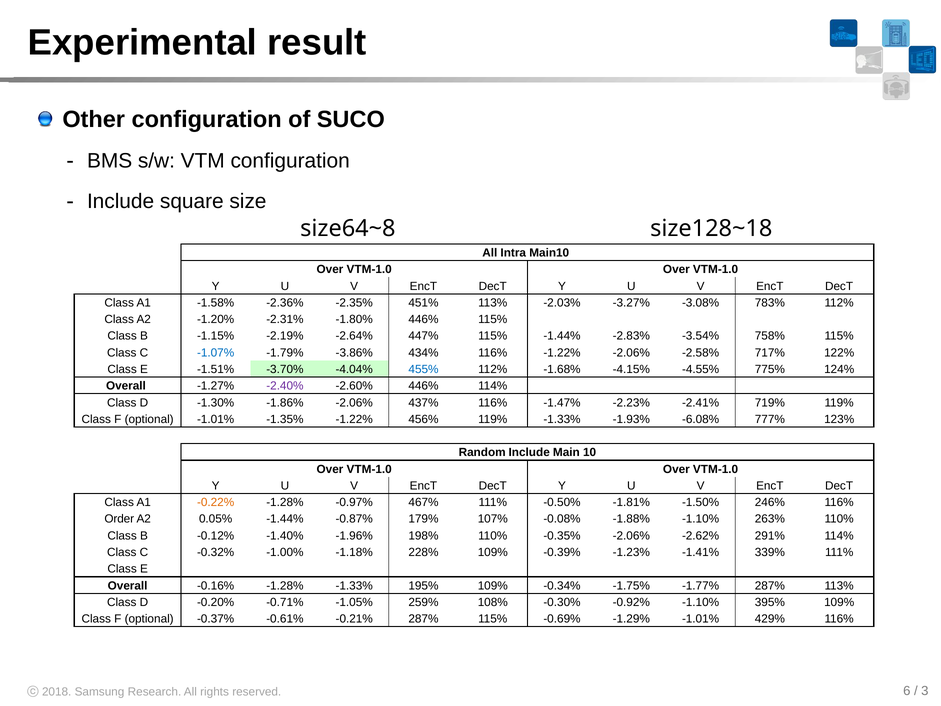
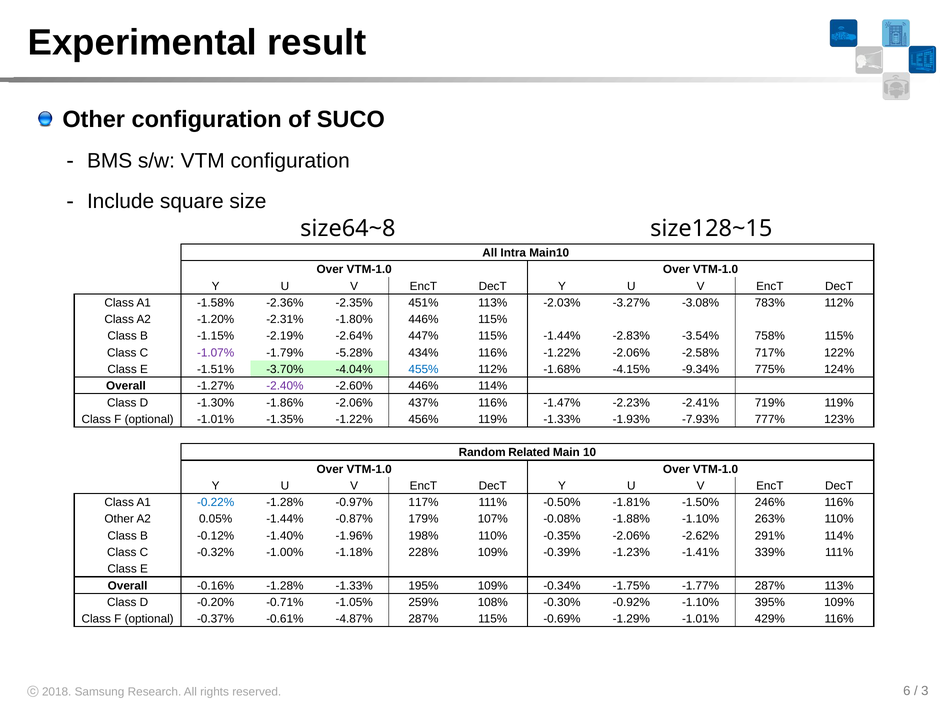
size128~18: size128~18 -> size128~15
-1.07% colour: blue -> purple
-3.86%: -3.86% -> -5.28%
-4.55%: -4.55% -> -9.34%
-6.08%: -6.08% -> -7.93%
Random Include: Include -> Related
-0.22% colour: orange -> blue
467%: 467% -> 117%
Order at (119, 519): Order -> Other
-0.21%: -0.21% -> -4.87%
